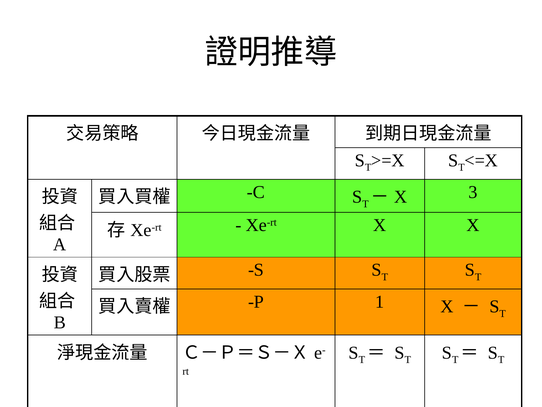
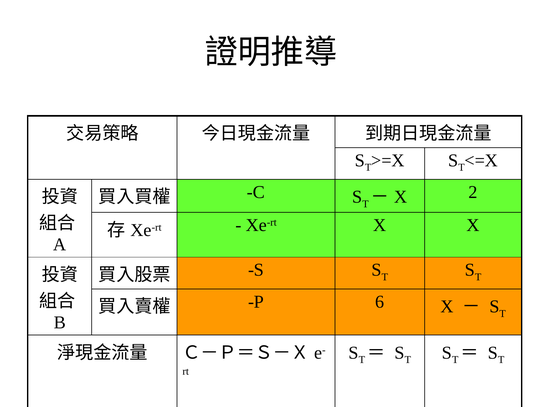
3: 3 -> 2
1: 1 -> 6
